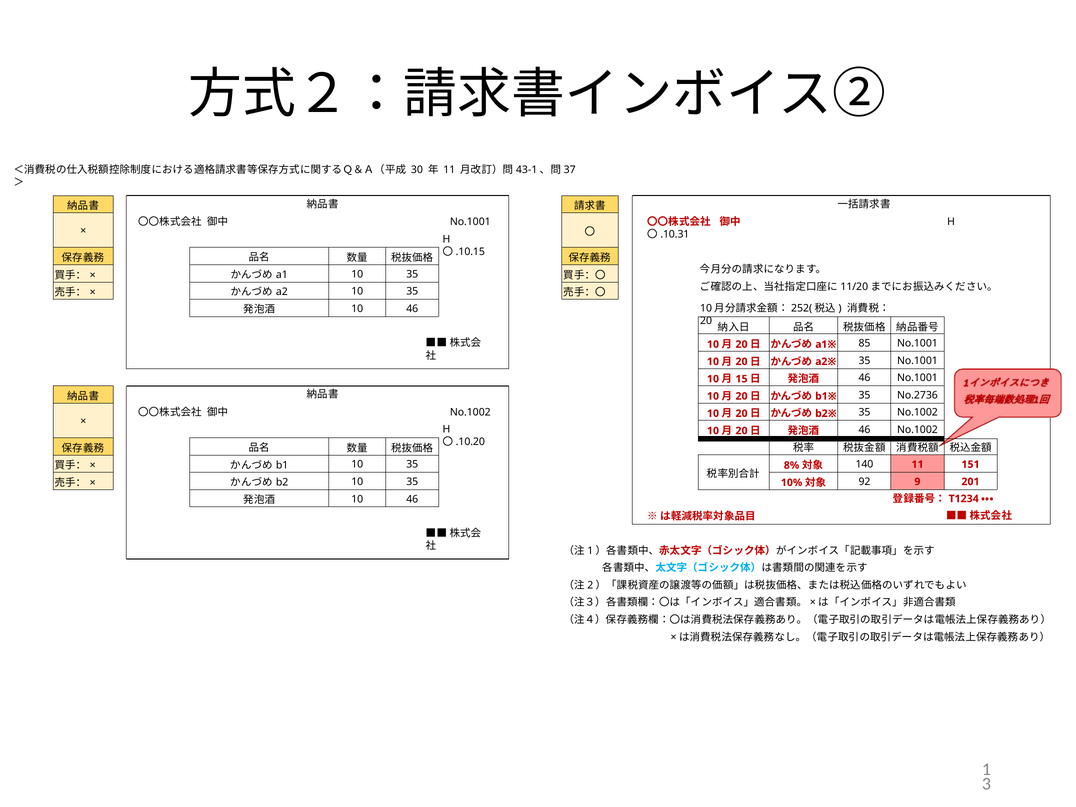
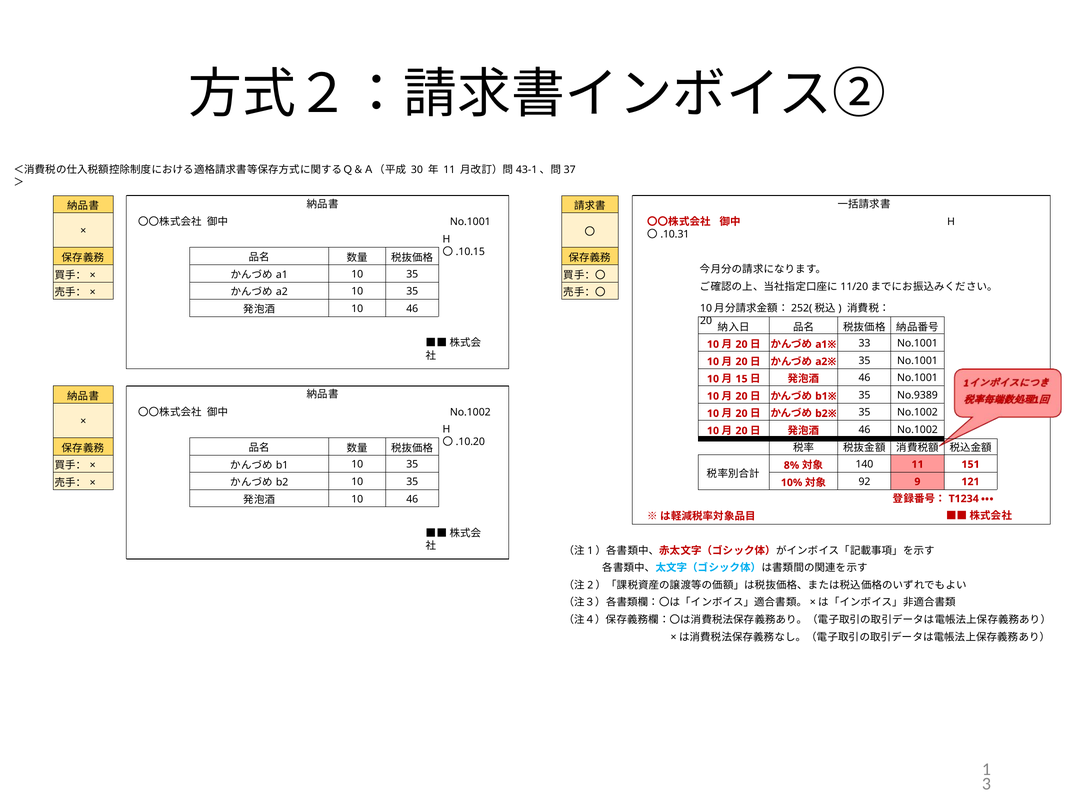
85: 85 -> 33
No.2736: No.2736 -> No.9389
201: 201 -> 121
